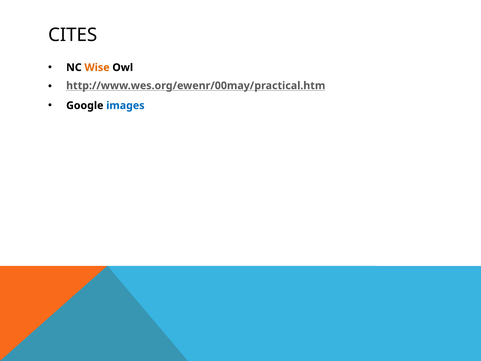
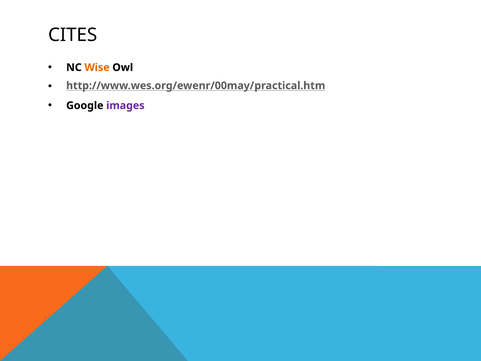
images colour: blue -> purple
